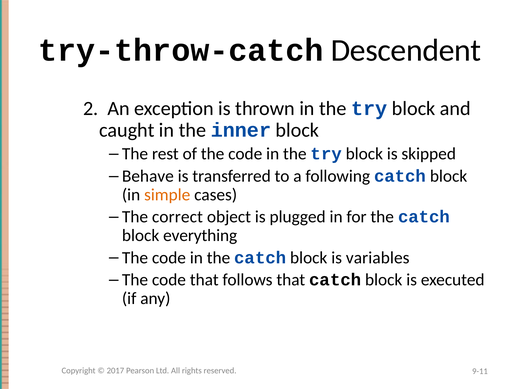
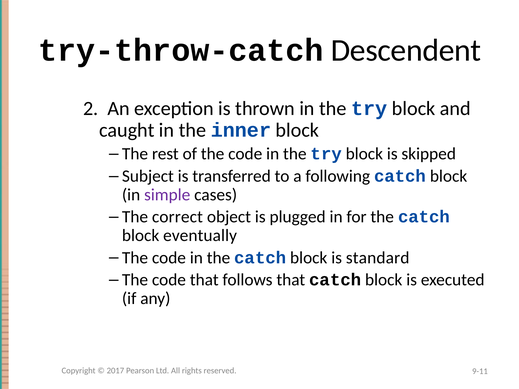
Behave: Behave -> Subject
simple colour: orange -> purple
everything: everything -> eventually
variables: variables -> standard
